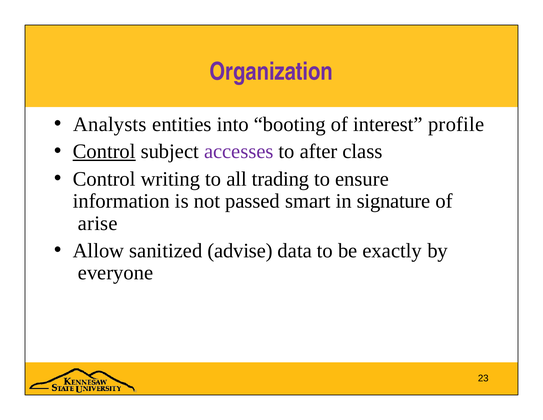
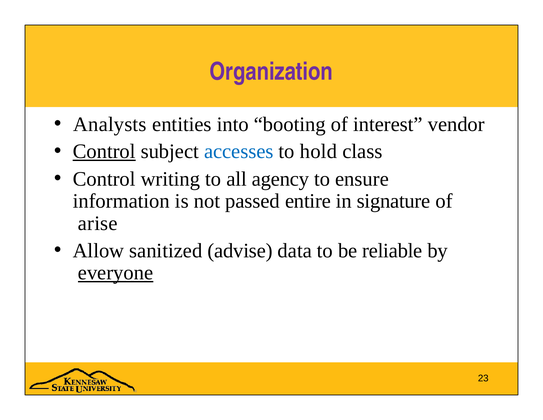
profile: profile -> vendor
accesses colour: purple -> blue
after: after -> hold
trading: trading -> agency
smart: smart -> entire
exactly: exactly -> reliable
everyone underline: none -> present
